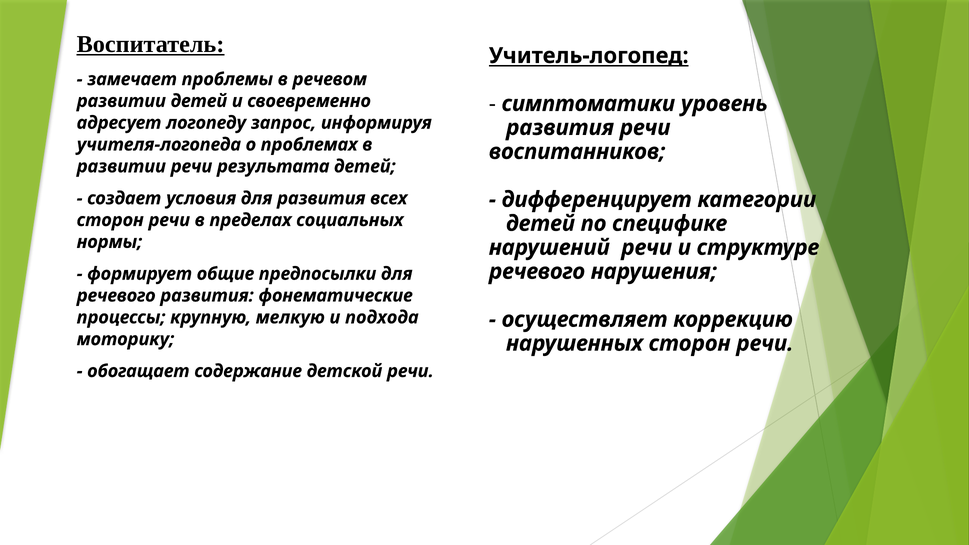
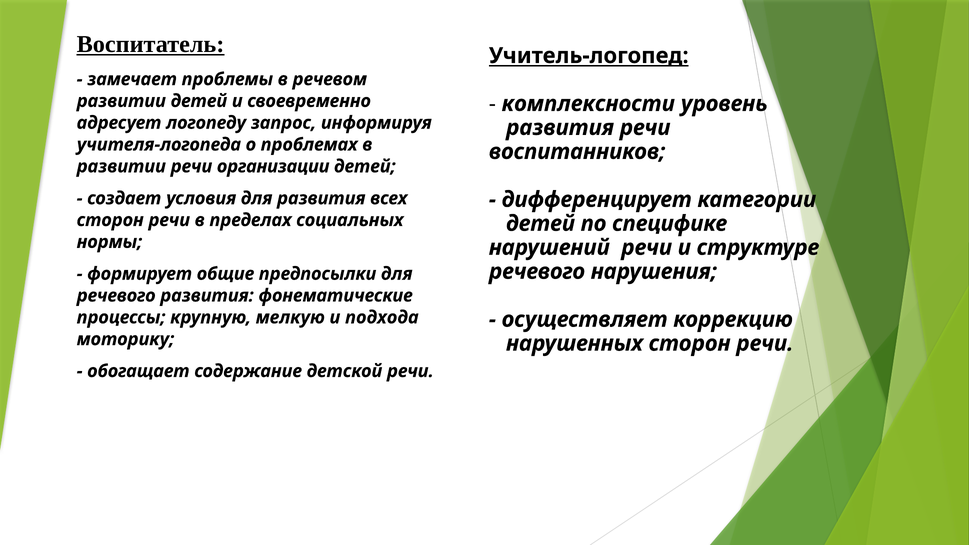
симптоматики: симптоматики -> комплексности
результата: результата -> организации
